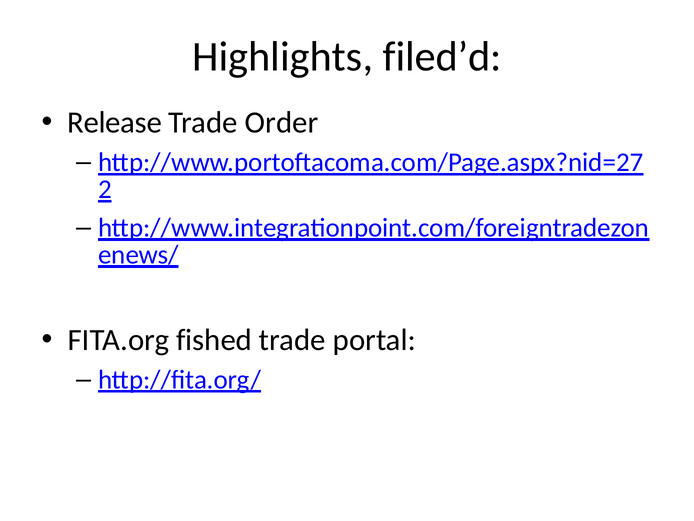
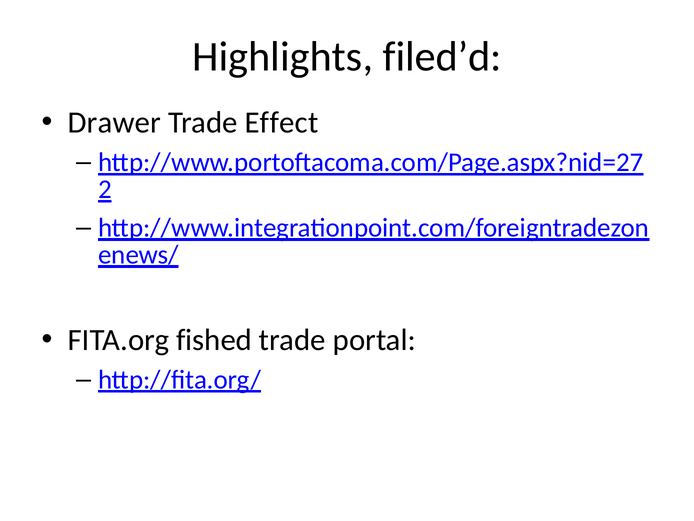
Release: Release -> Drawer
Order: Order -> Effect
